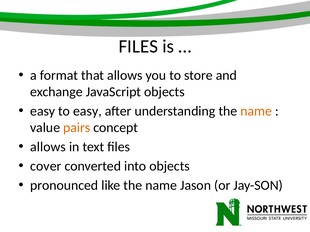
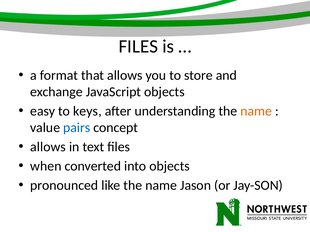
to easy: easy -> keys
pairs colour: orange -> blue
cover: cover -> when
